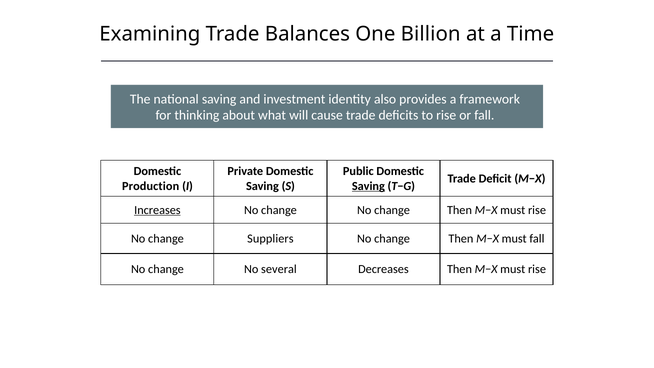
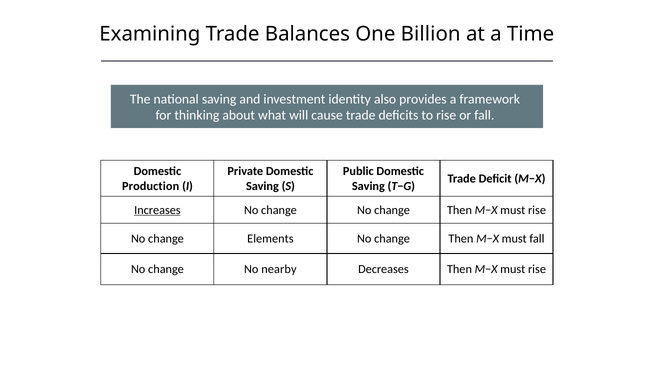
Saving at (368, 186) underline: present -> none
Suppliers: Suppliers -> Elements
several: several -> nearby
